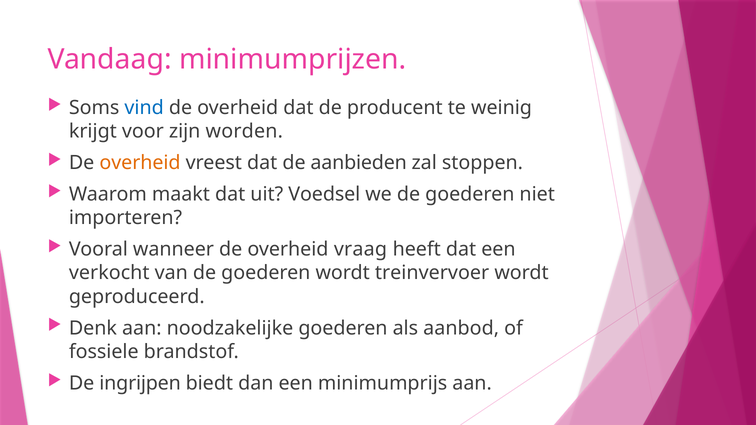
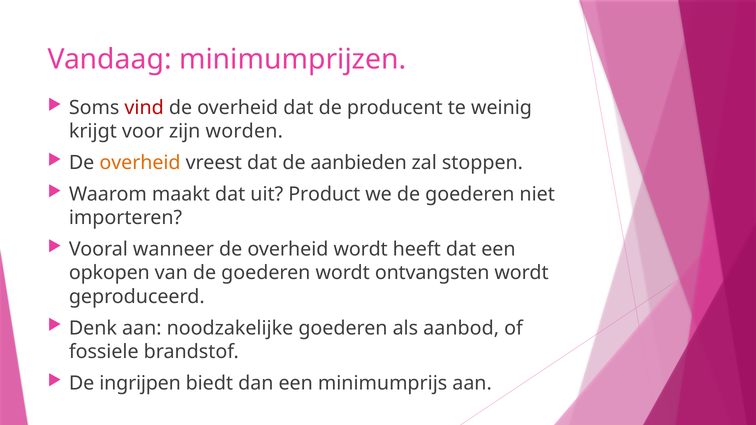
vind colour: blue -> red
Voedsel: Voedsel -> Product
overheid vraag: vraag -> wordt
verkocht: verkocht -> opkopen
treinvervoer: treinvervoer -> ontvangsten
